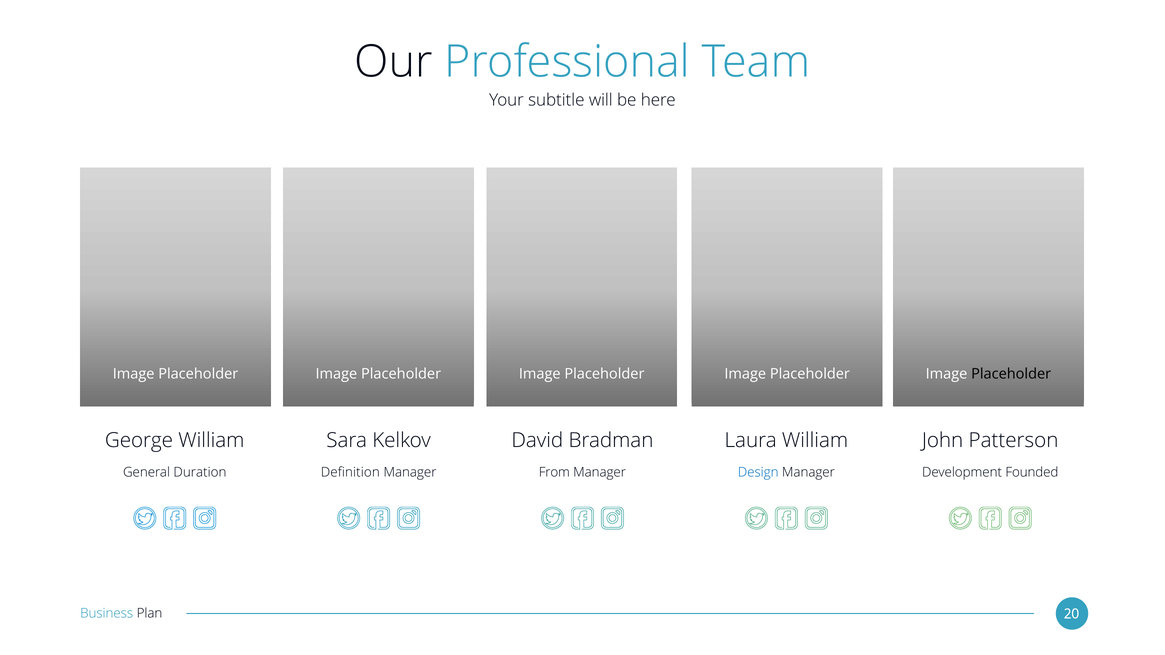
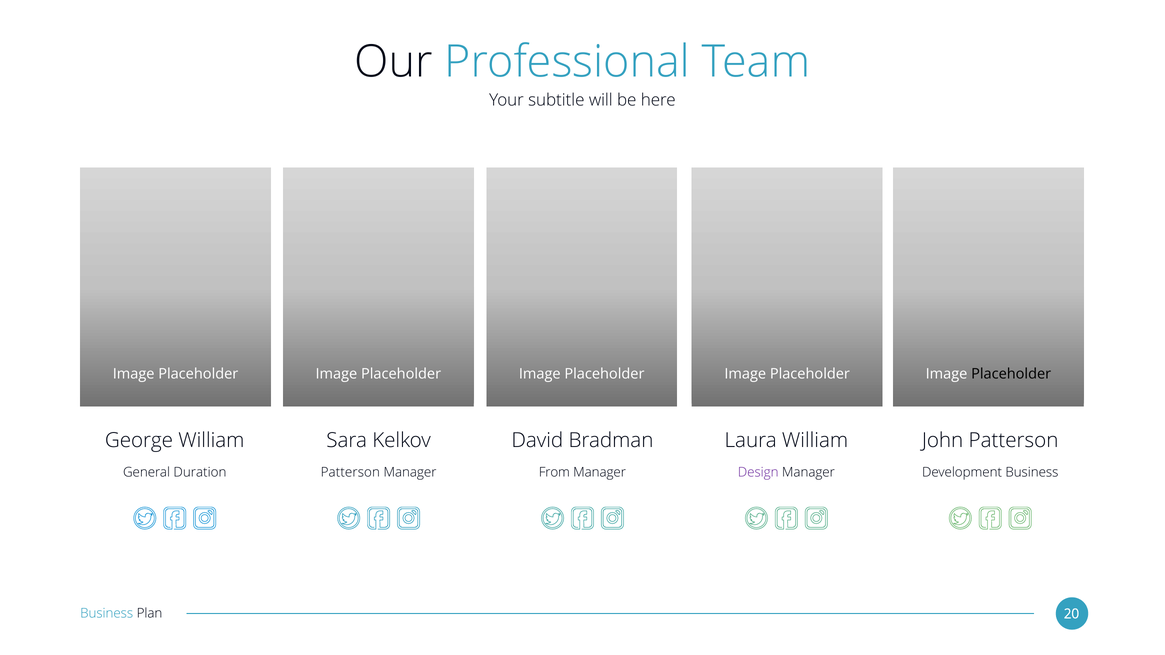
Definition at (350, 473): Definition -> Patterson
Design colour: blue -> purple
Development Founded: Founded -> Business
